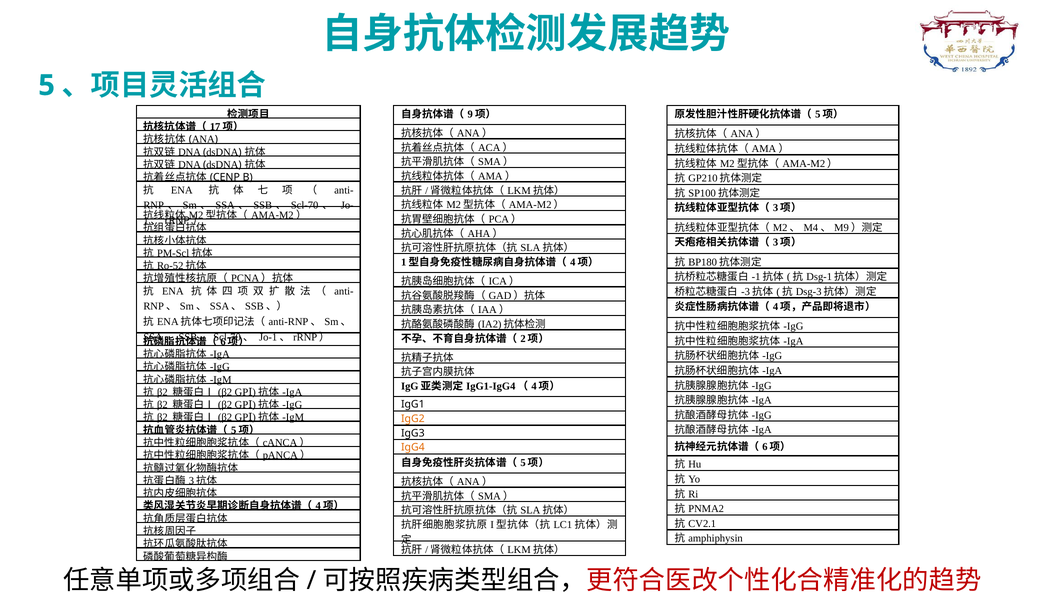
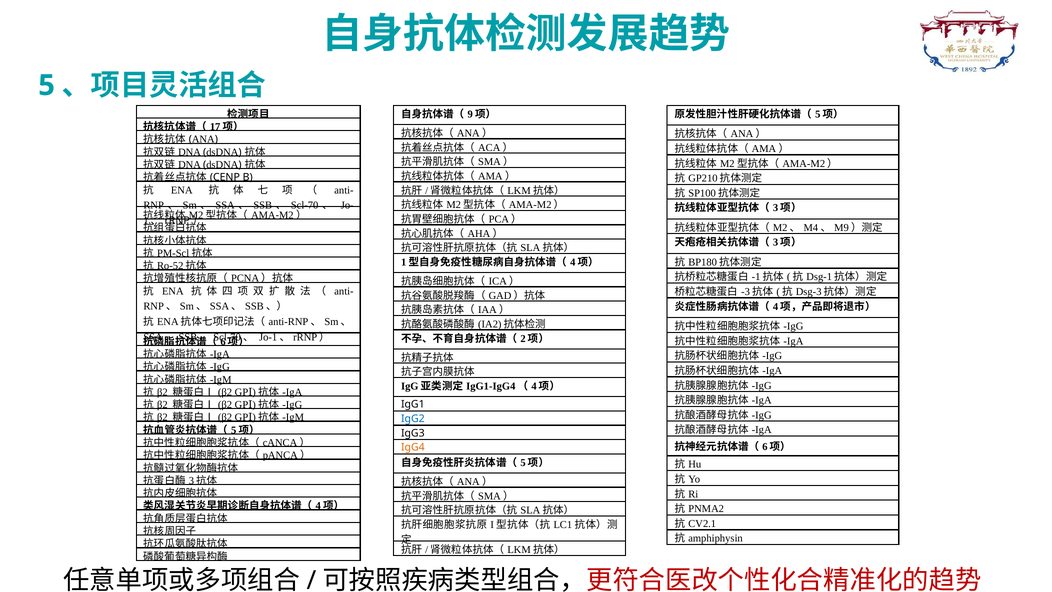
IgG2 colour: orange -> blue
